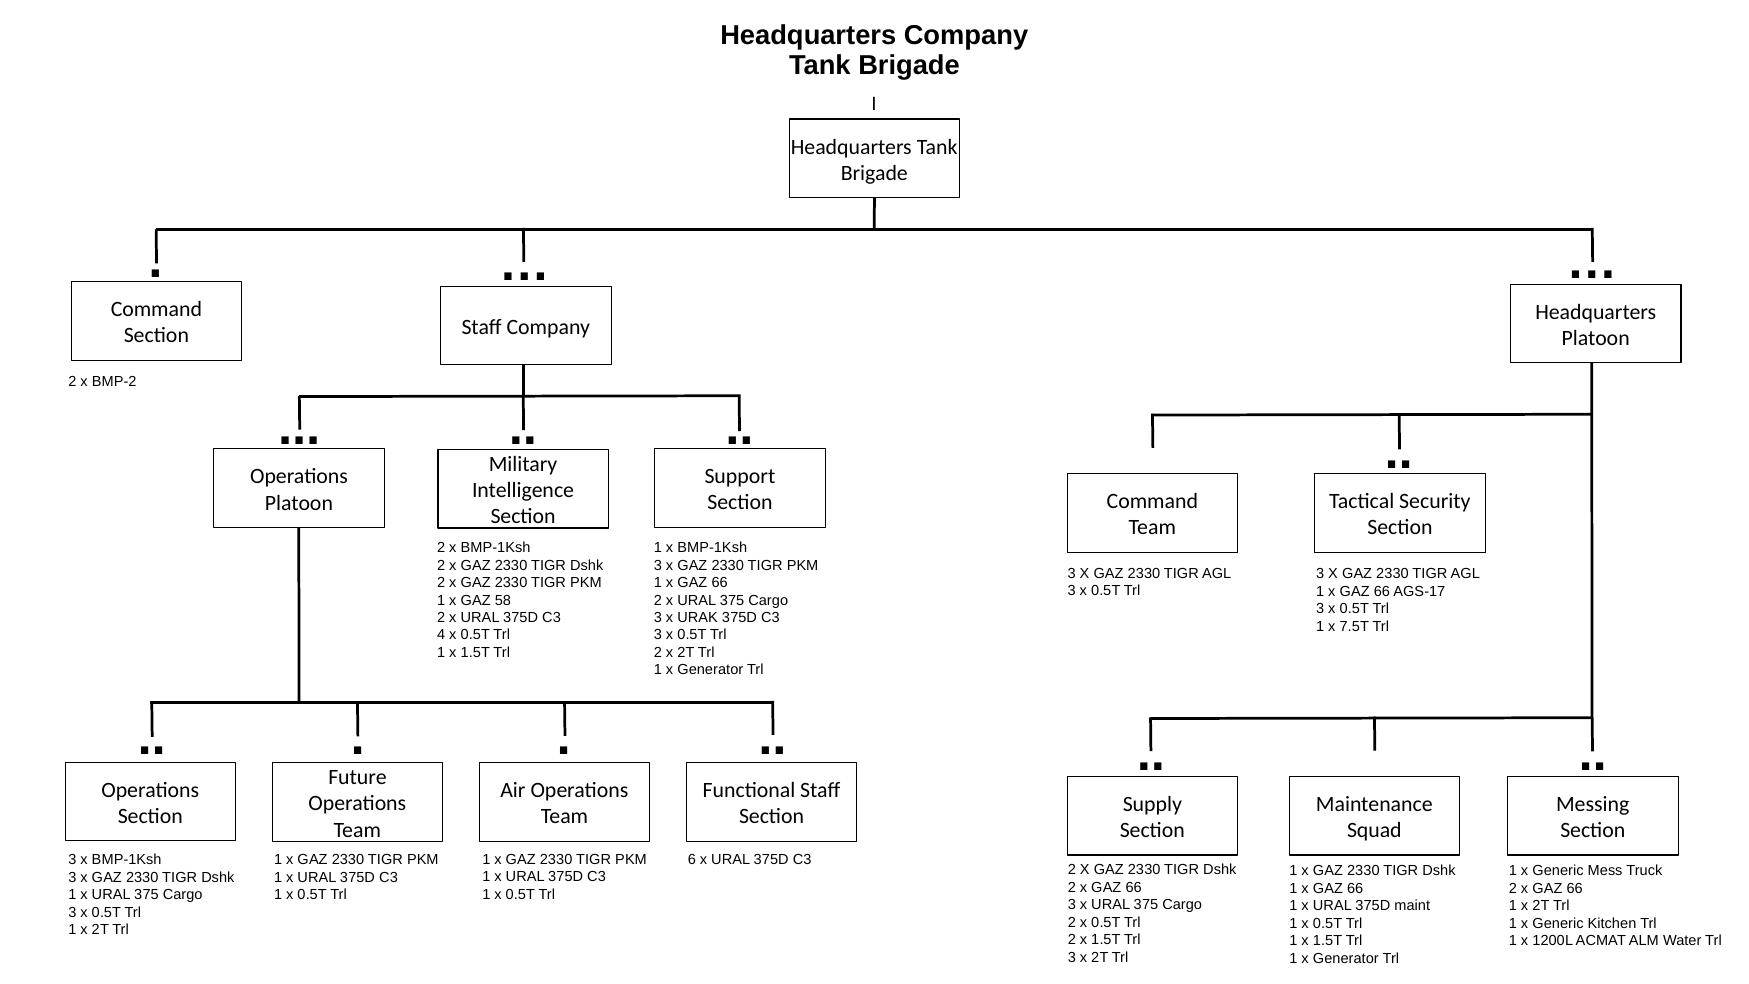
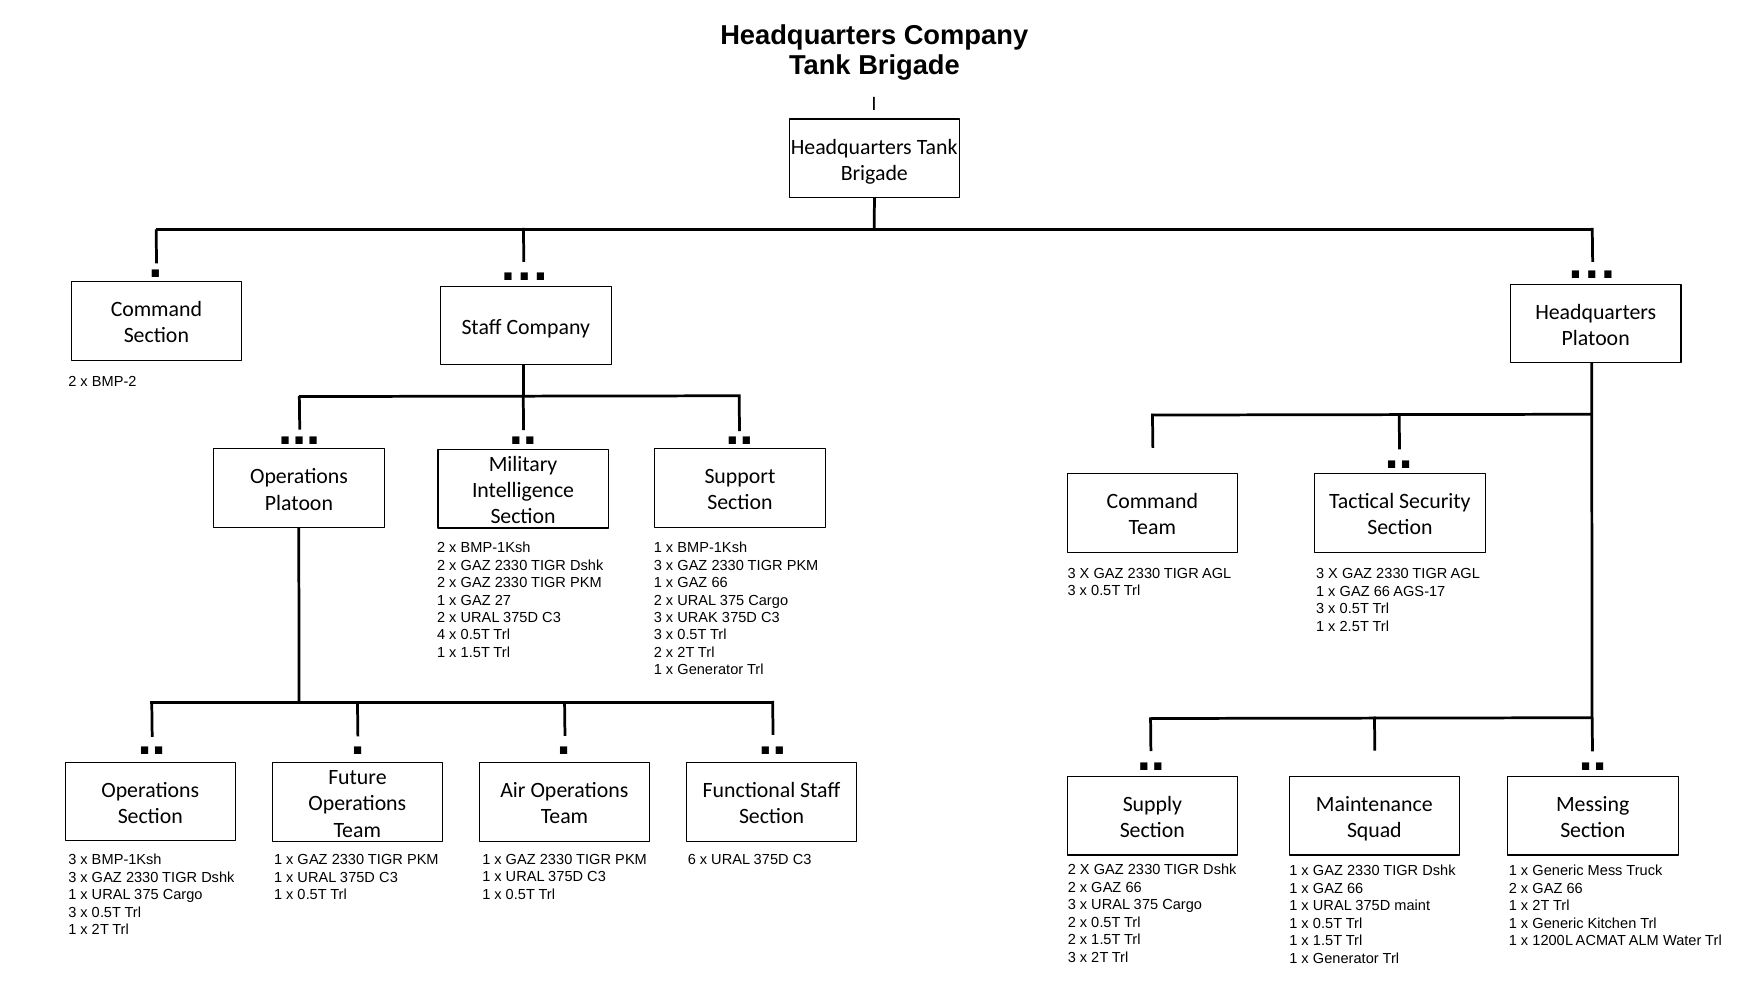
58: 58 -> 27
7.5T: 7.5T -> 2.5T
